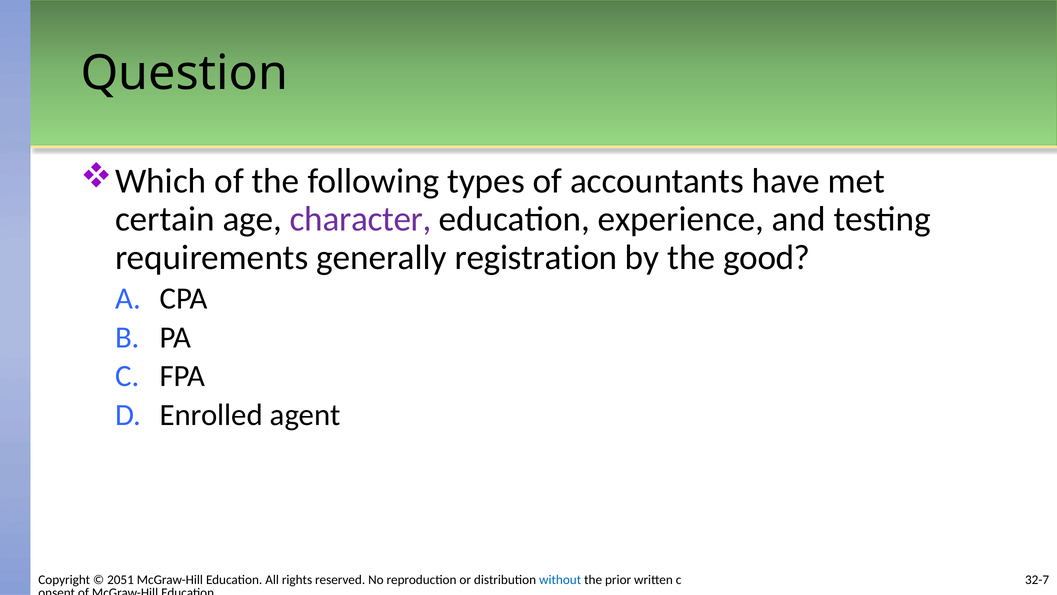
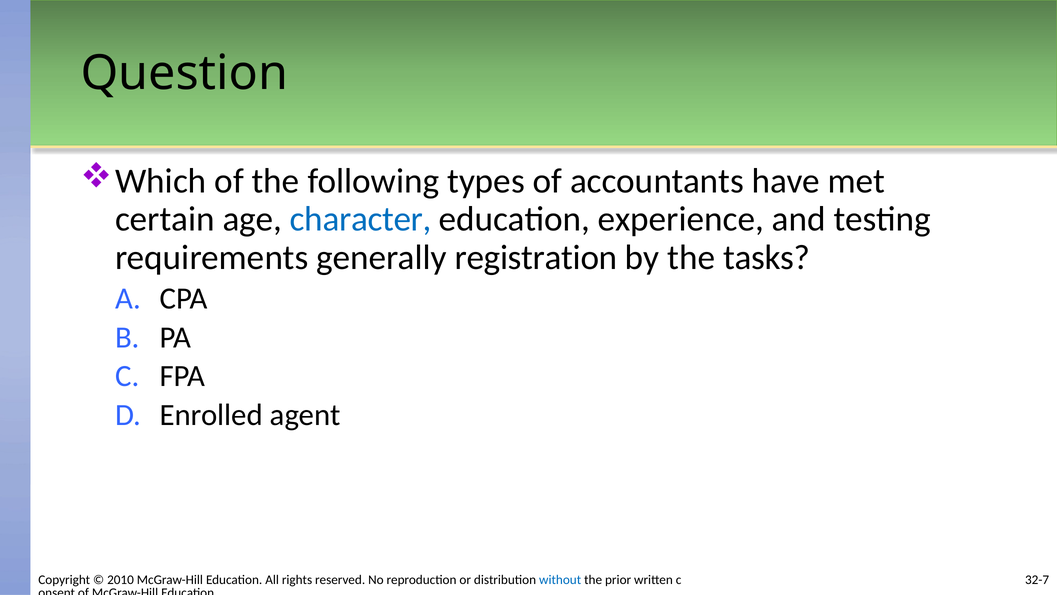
character colour: purple -> blue
good: good -> tasks
2051: 2051 -> 2010
